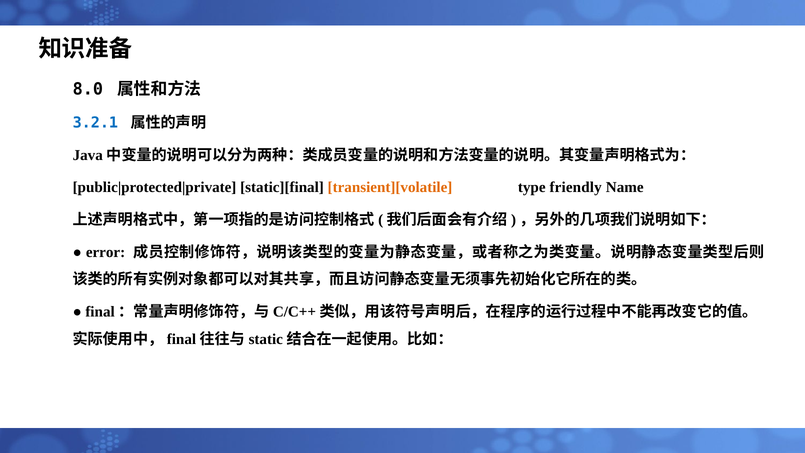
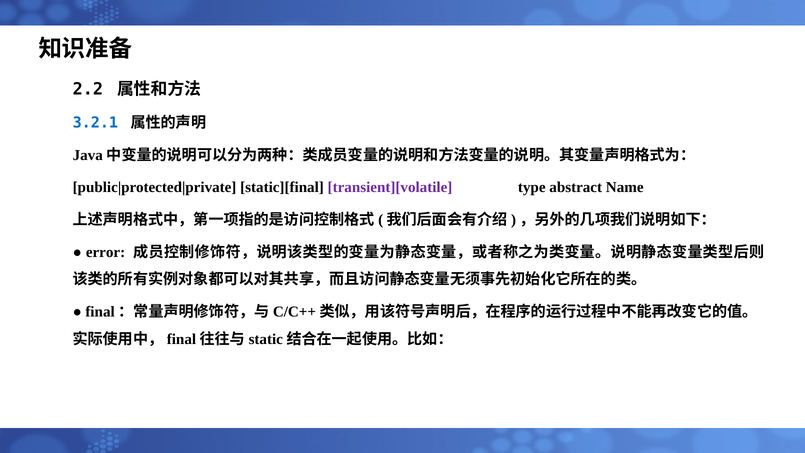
8.0: 8.0 -> 2.2
transient][volatile colour: orange -> purple
friendly: friendly -> abstract
